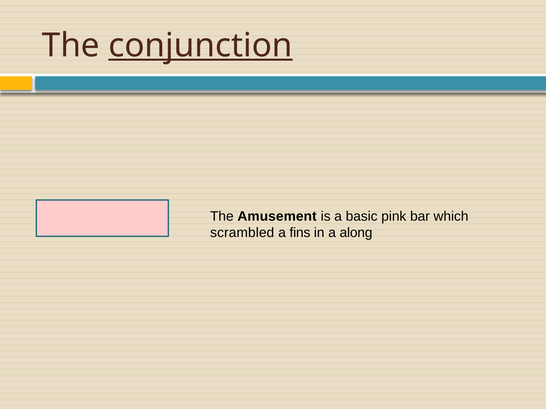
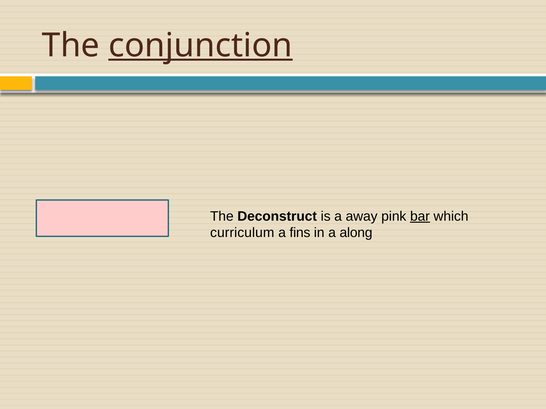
Amusement: Amusement -> Deconstruct
basic: basic -> away
bar underline: none -> present
scrambled: scrambled -> curriculum
